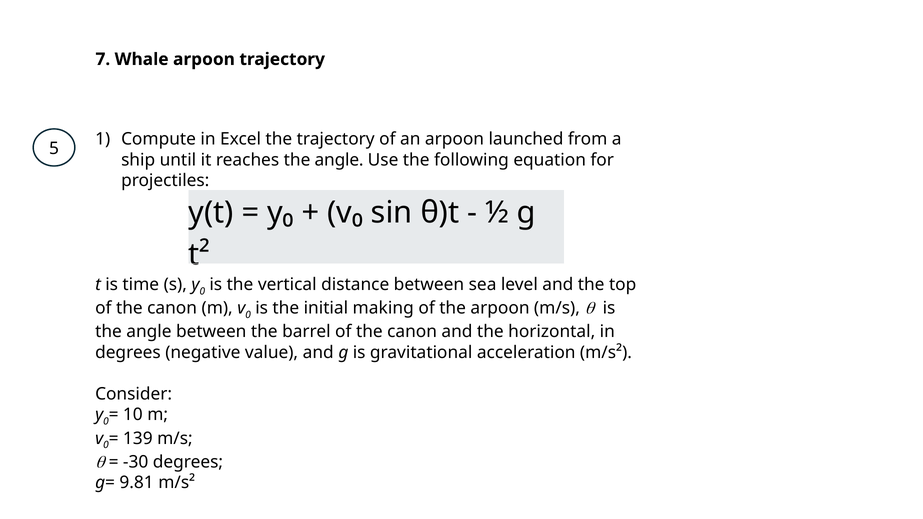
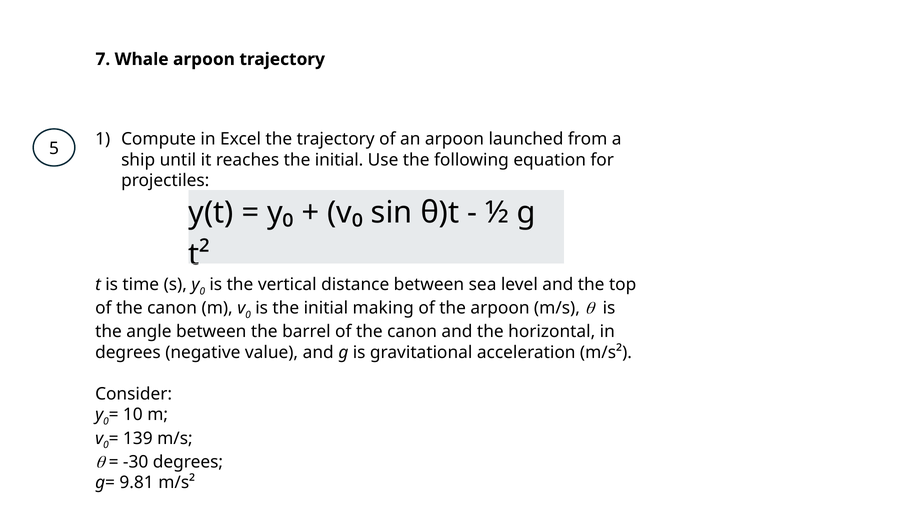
reaches the angle: angle -> initial
